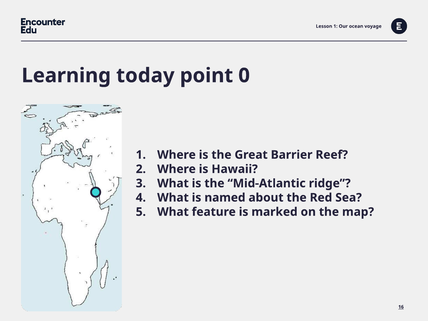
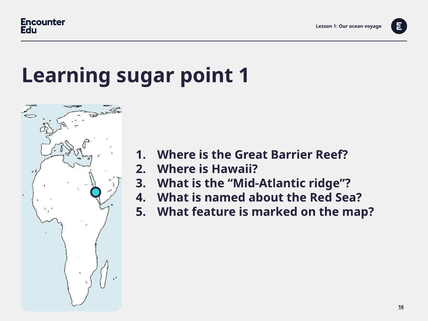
today: today -> sugar
point 0: 0 -> 1
